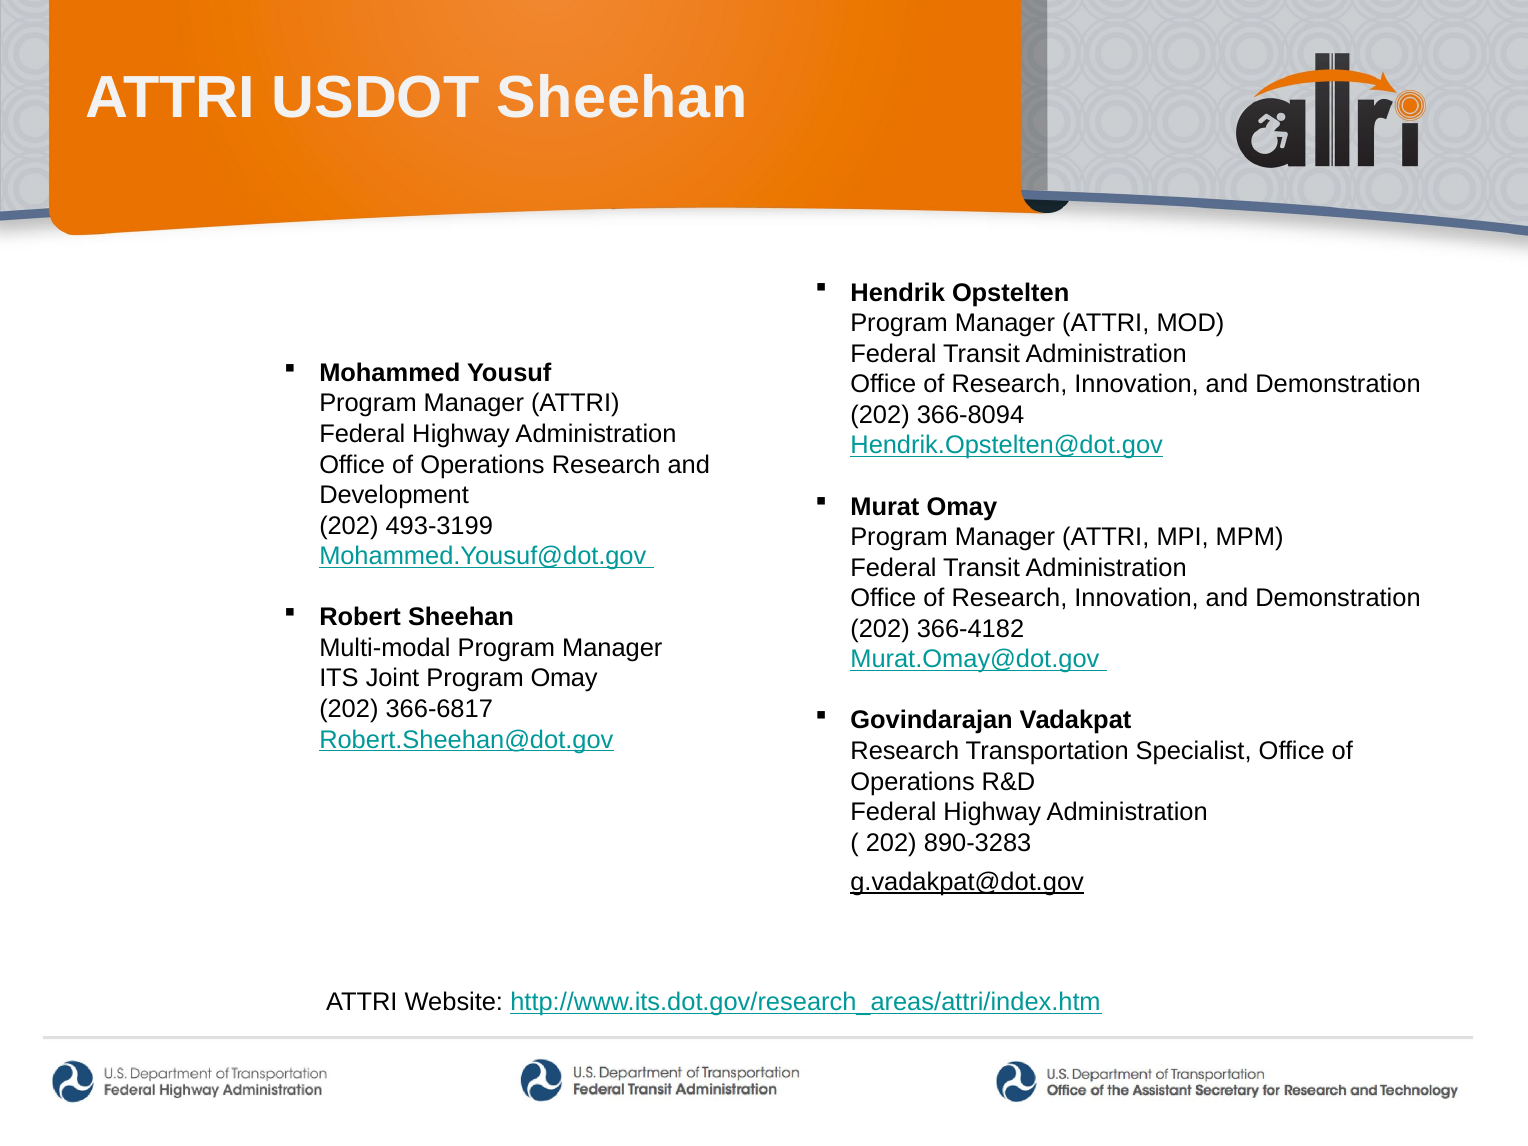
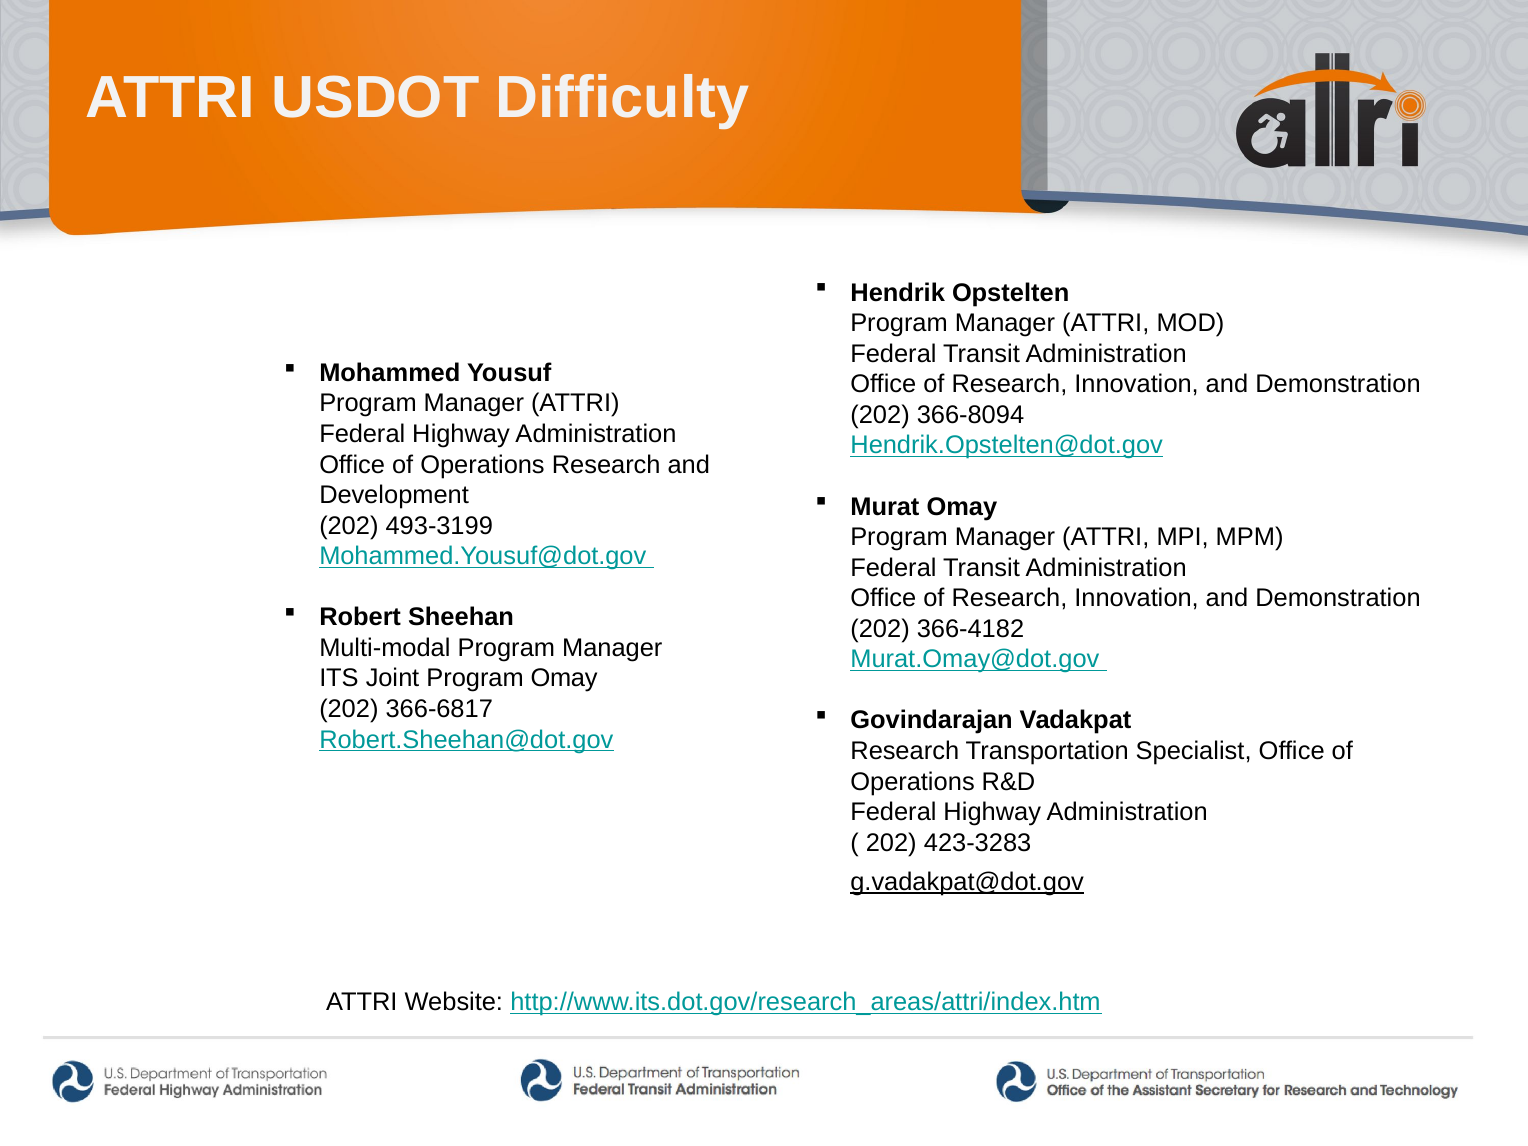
USDOT Sheehan: Sheehan -> Difficulty
890-3283: 890-3283 -> 423-3283
